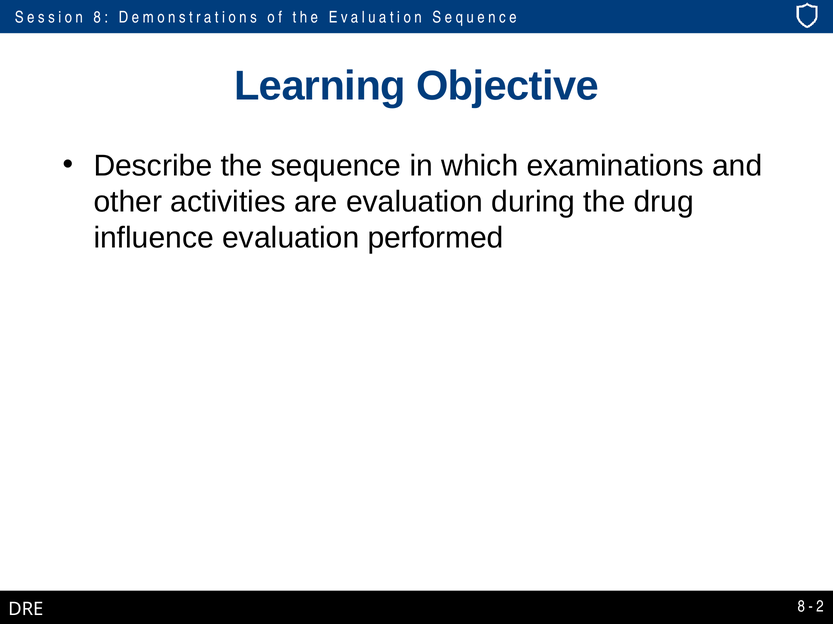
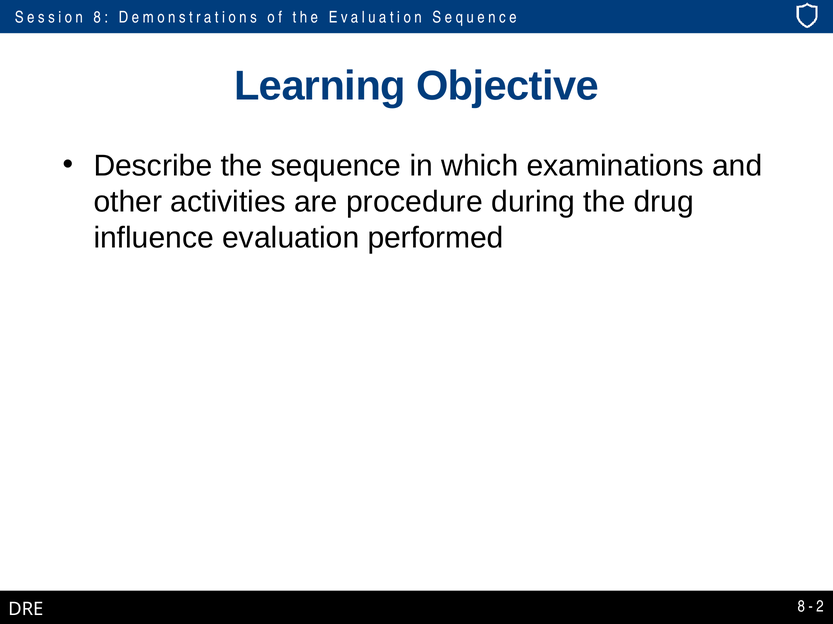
are evaluation: evaluation -> procedure
